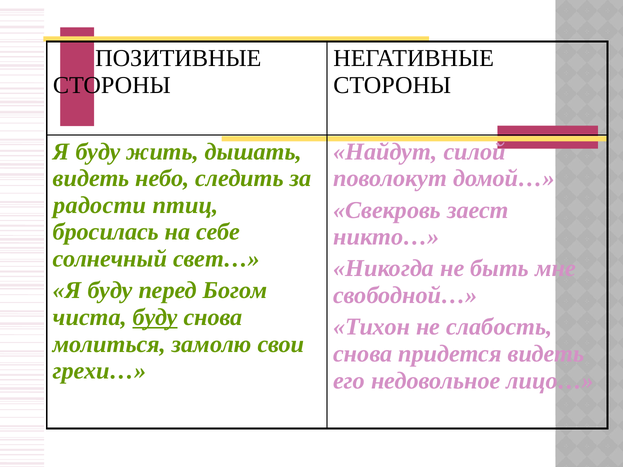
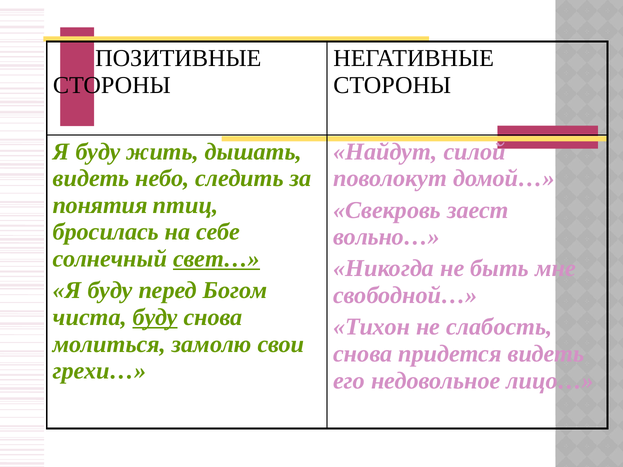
радости: радости -> понятия
никто…: никто… -> вольно…
свет… underline: none -> present
